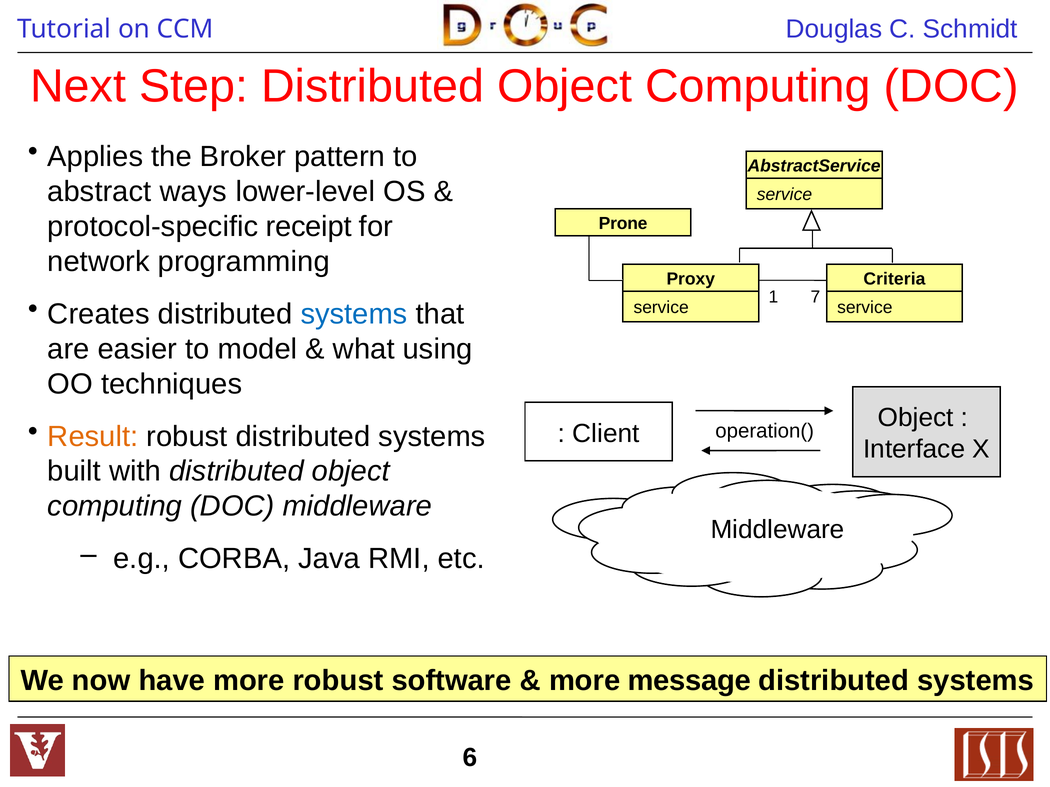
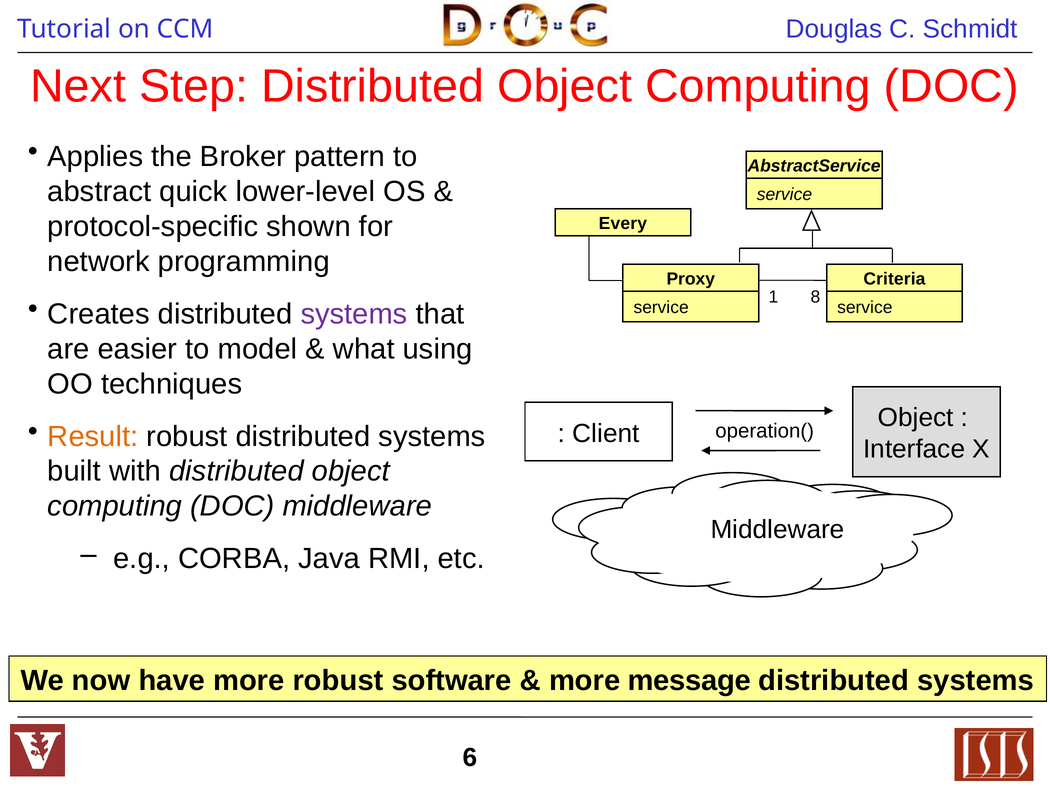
ways: ways -> quick
receipt: receipt -> shown
Prone: Prone -> Every
7: 7 -> 8
systems at (354, 314) colour: blue -> purple
